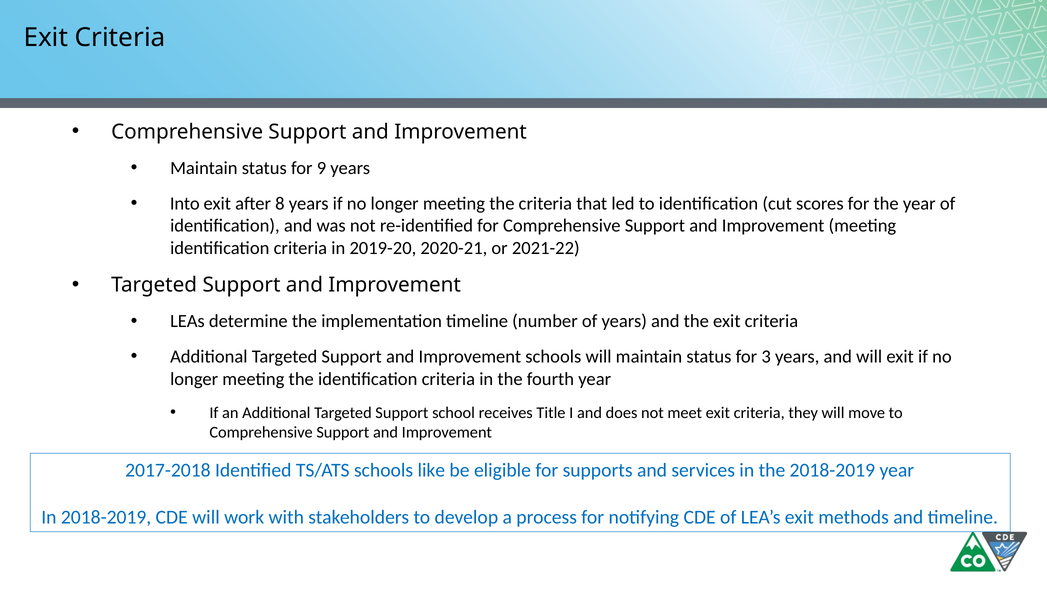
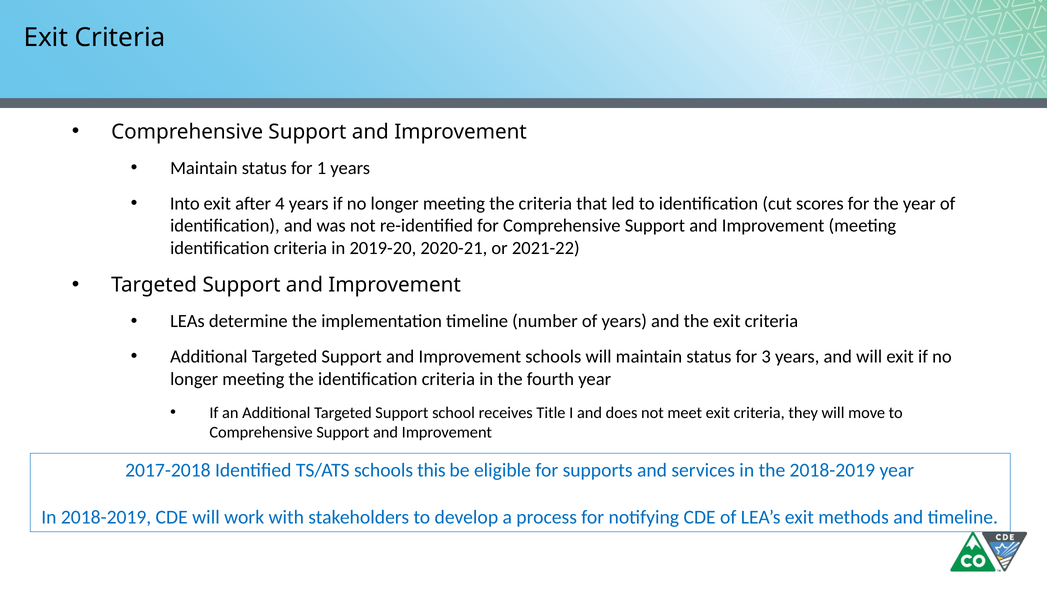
9: 9 -> 1
8: 8 -> 4
like: like -> this
